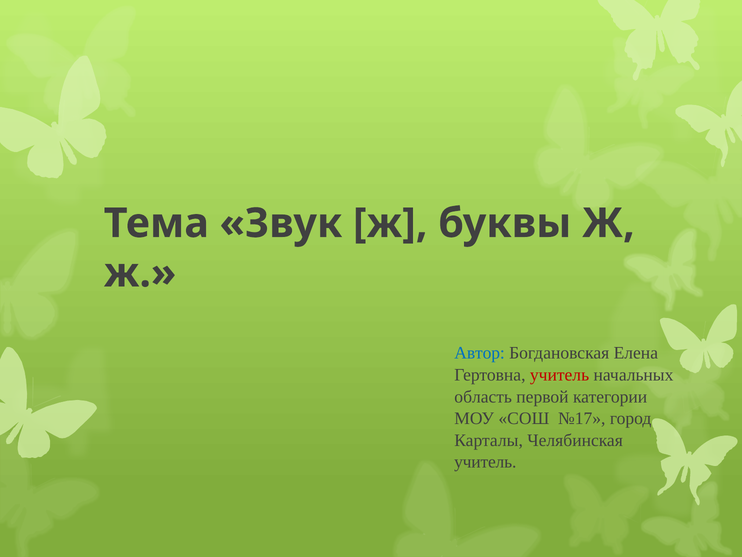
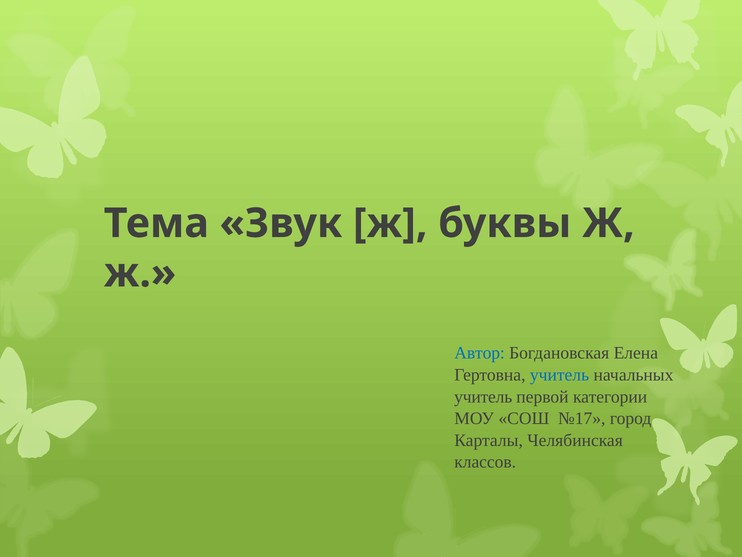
учитель at (560, 375) colour: red -> blue
область at (483, 396): область -> учитель
учитель at (485, 462): учитель -> классов
